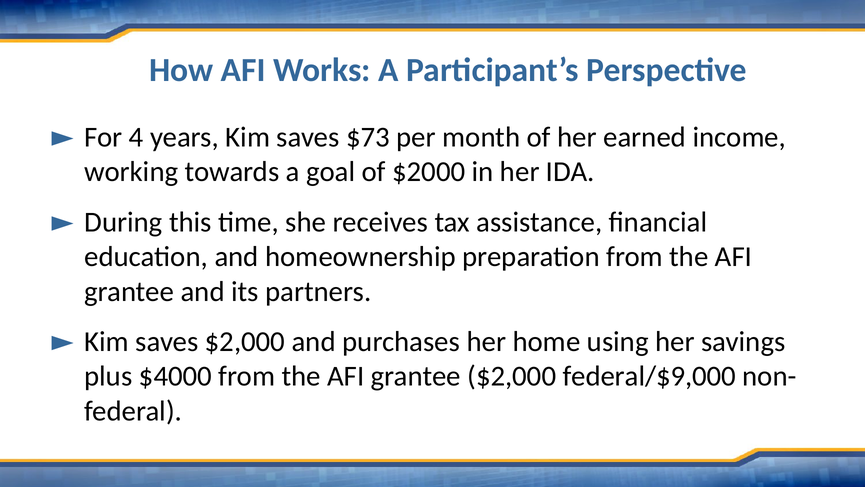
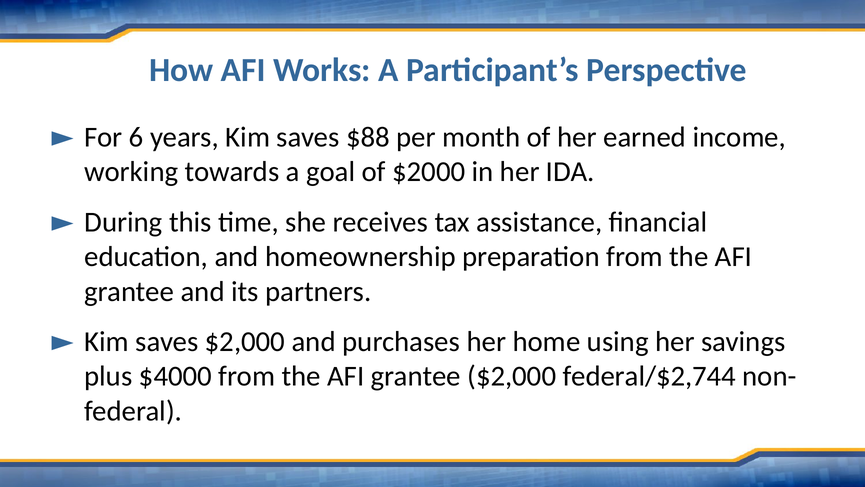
4: 4 -> 6
$73: $73 -> $88
federal/$9,000: federal/$9,000 -> federal/$2,744
